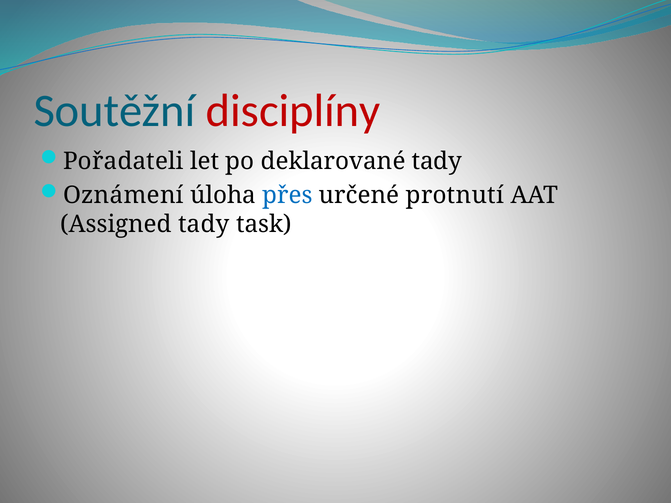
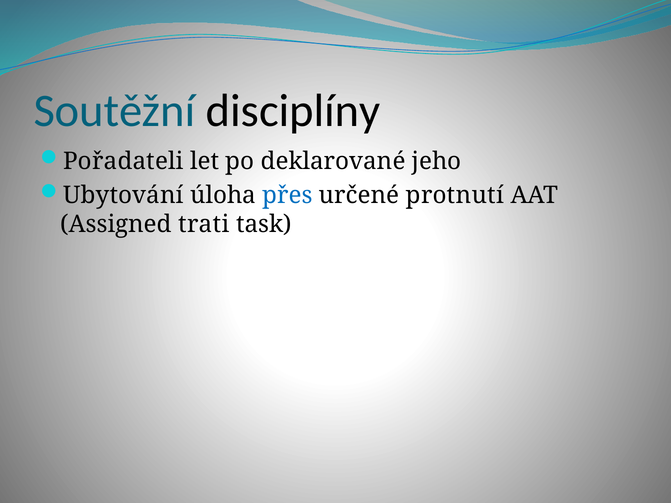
disciplíny colour: red -> black
deklarované tady: tady -> jeho
Oznámení: Oznámení -> Ubytování
Assigned tady: tady -> trati
